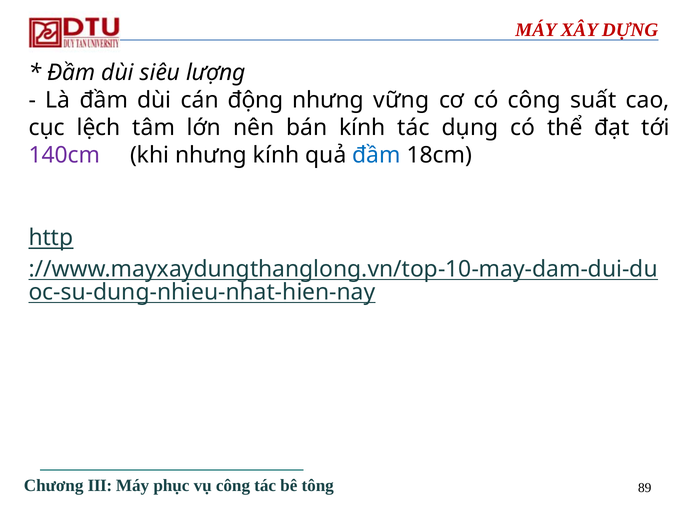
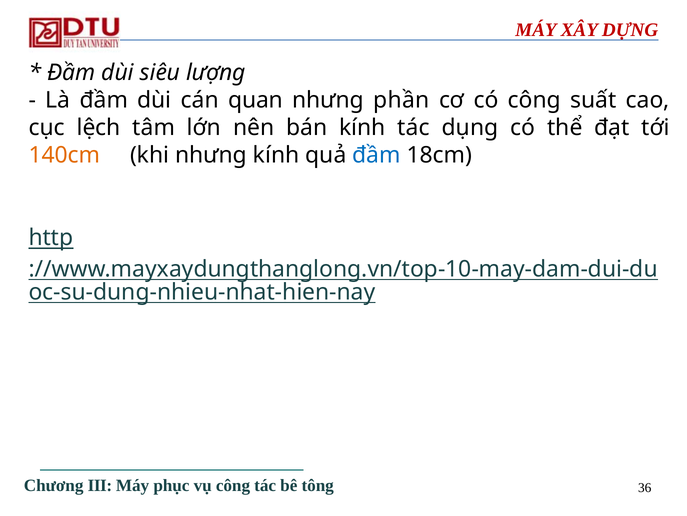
động: động -> quan
vững: vững -> phần
140cm colour: purple -> orange
89: 89 -> 36
